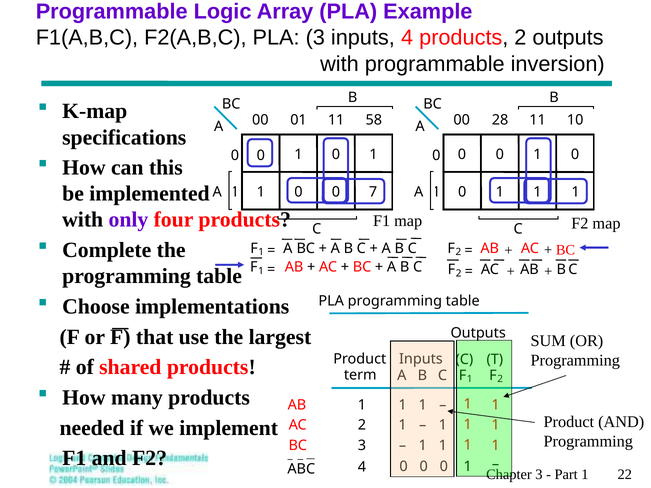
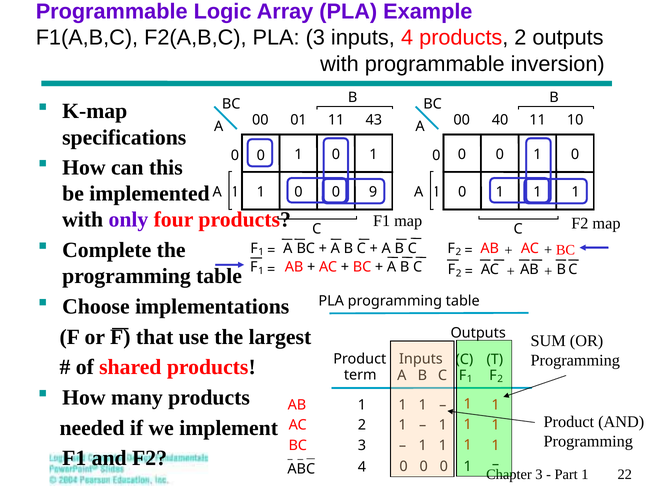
58: 58 -> 43
28: 28 -> 40
7: 7 -> 9
